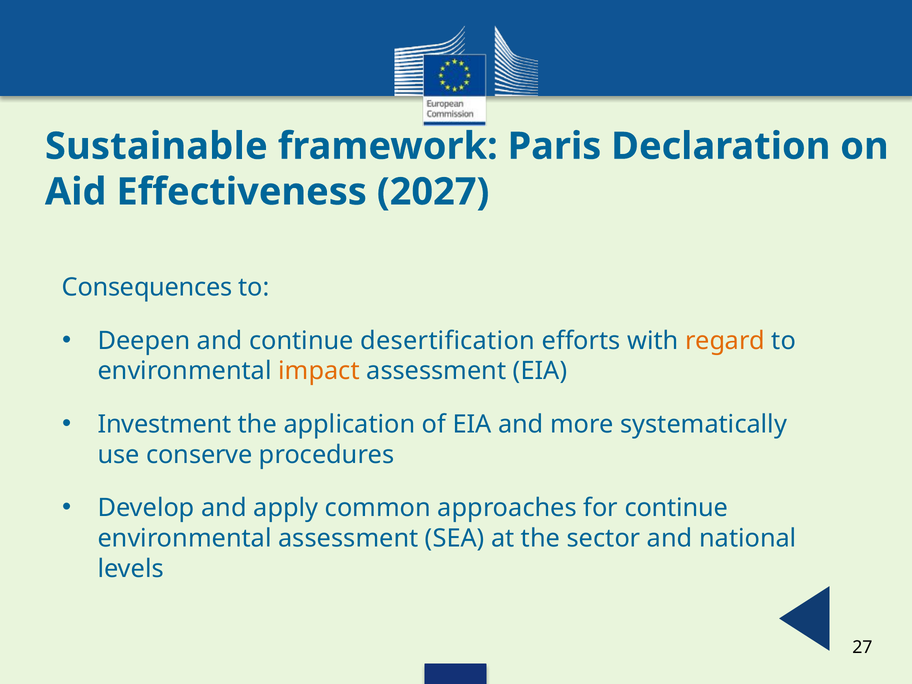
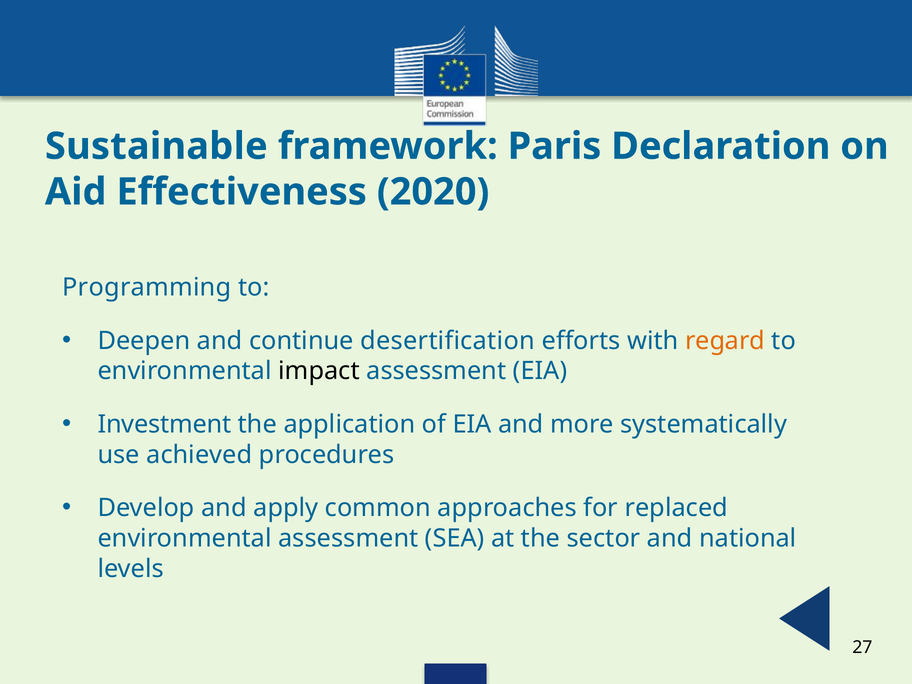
2027: 2027 -> 2020
Consequences: Consequences -> Programming
impact colour: orange -> black
conserve: conserve -> achieved
for continue: continue -> replaced
